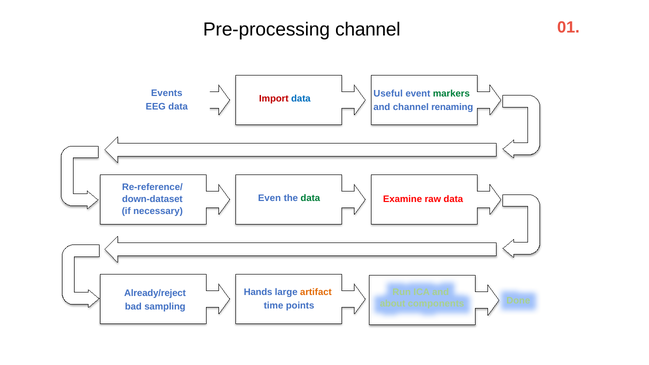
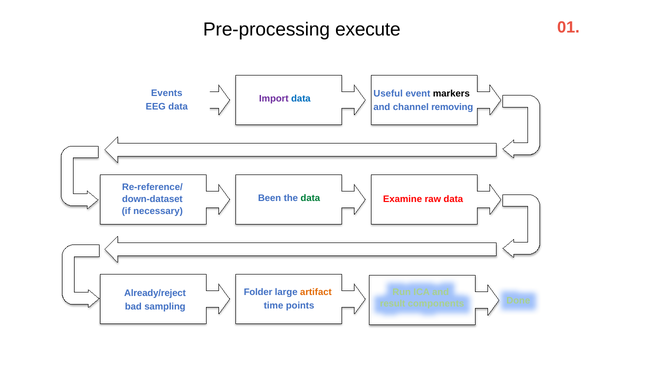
Pre-processing channel: channel -> execute
markers colour: green -> black
Import colour: red -> purple
renaming: renaming -> removing
Even: Even -> Been
Hands: Hands -> Folder
about: about -> result
